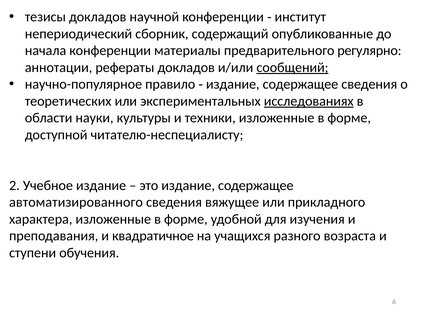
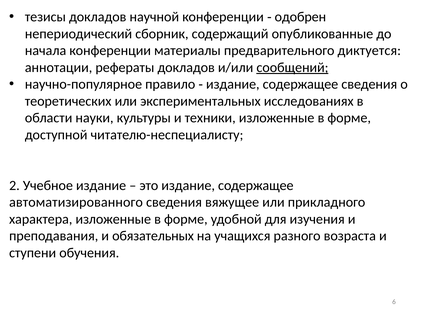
институт: институт -> одобрен
регулярно: регулярно -> диктуется
исследованиях underline: present -> none
квадратичное: квадратичное -> обязательных
